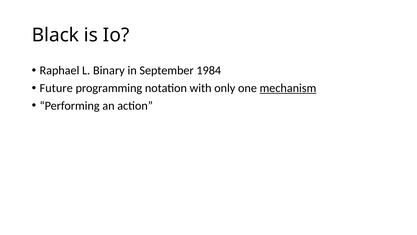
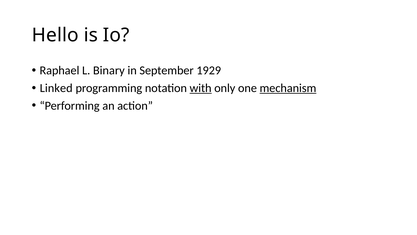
Black: Black -> Hello
1984: 1984 -> 1929
Future: Future -> Linked
with underline: none -> present
